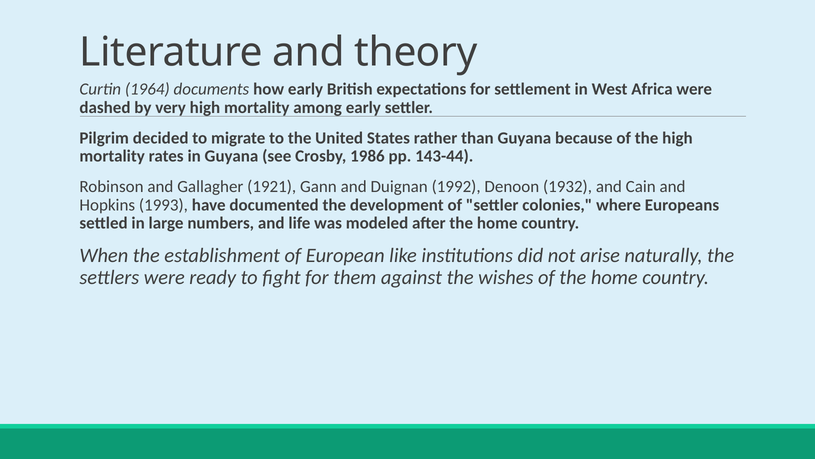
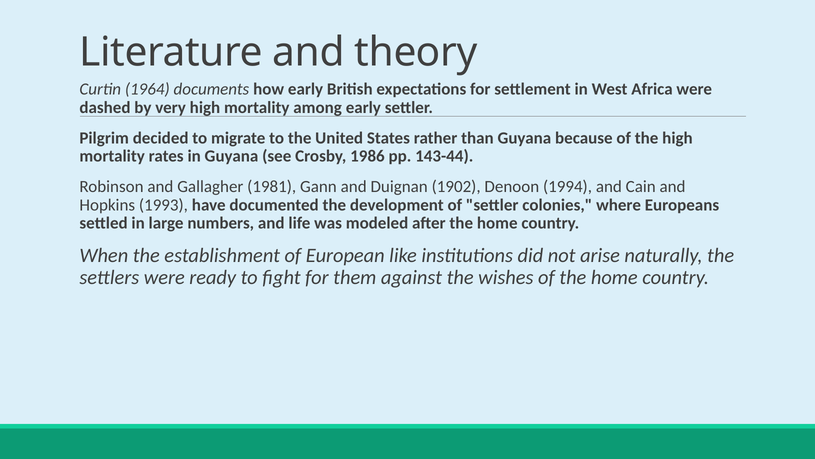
1921: 1921 -> 1981
1992: 1992 -> 1902
1932: 1932 -> 1994
